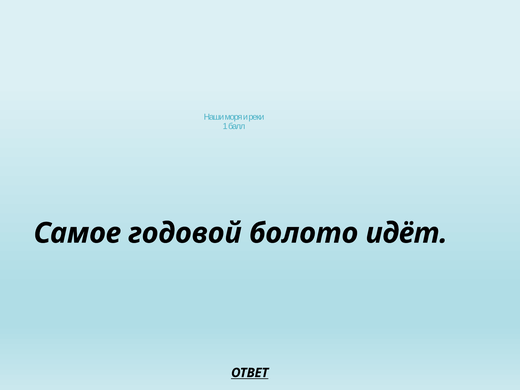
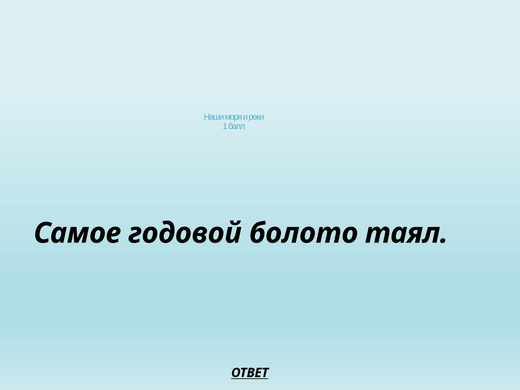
идёт: идёт -> таял
